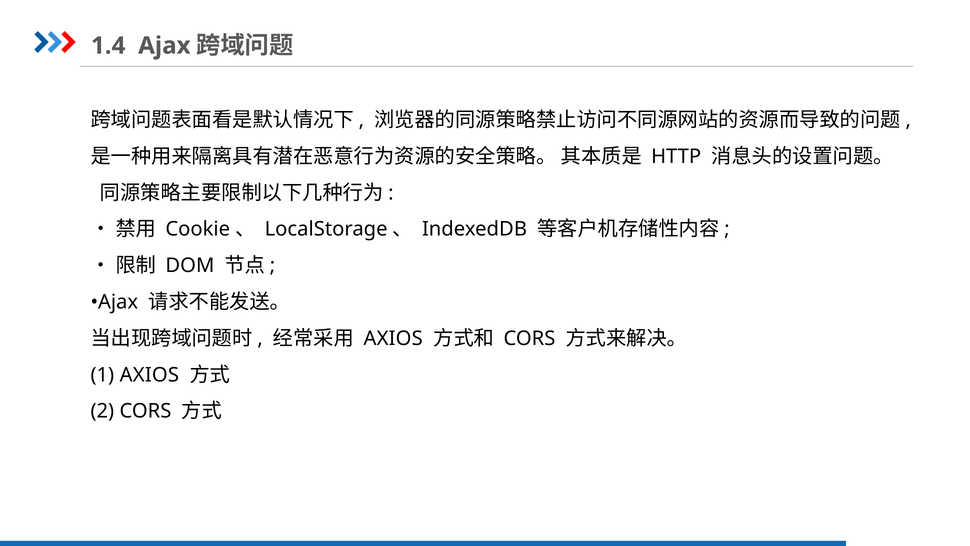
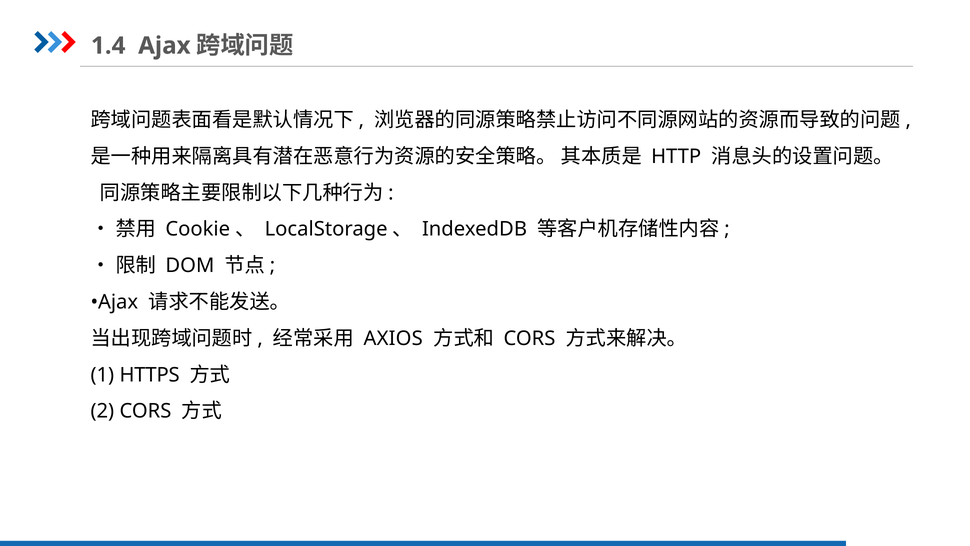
1 AXIOS: AXIOS -> HTTPS
